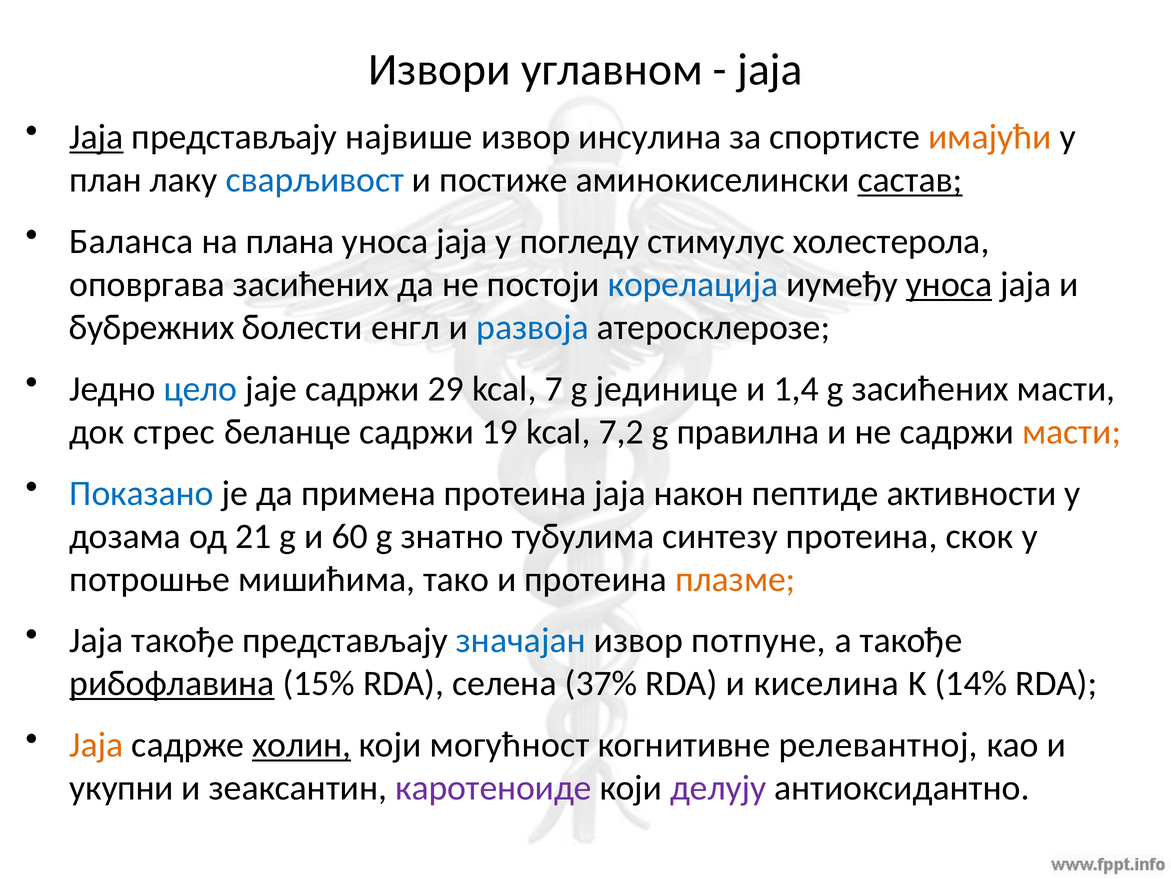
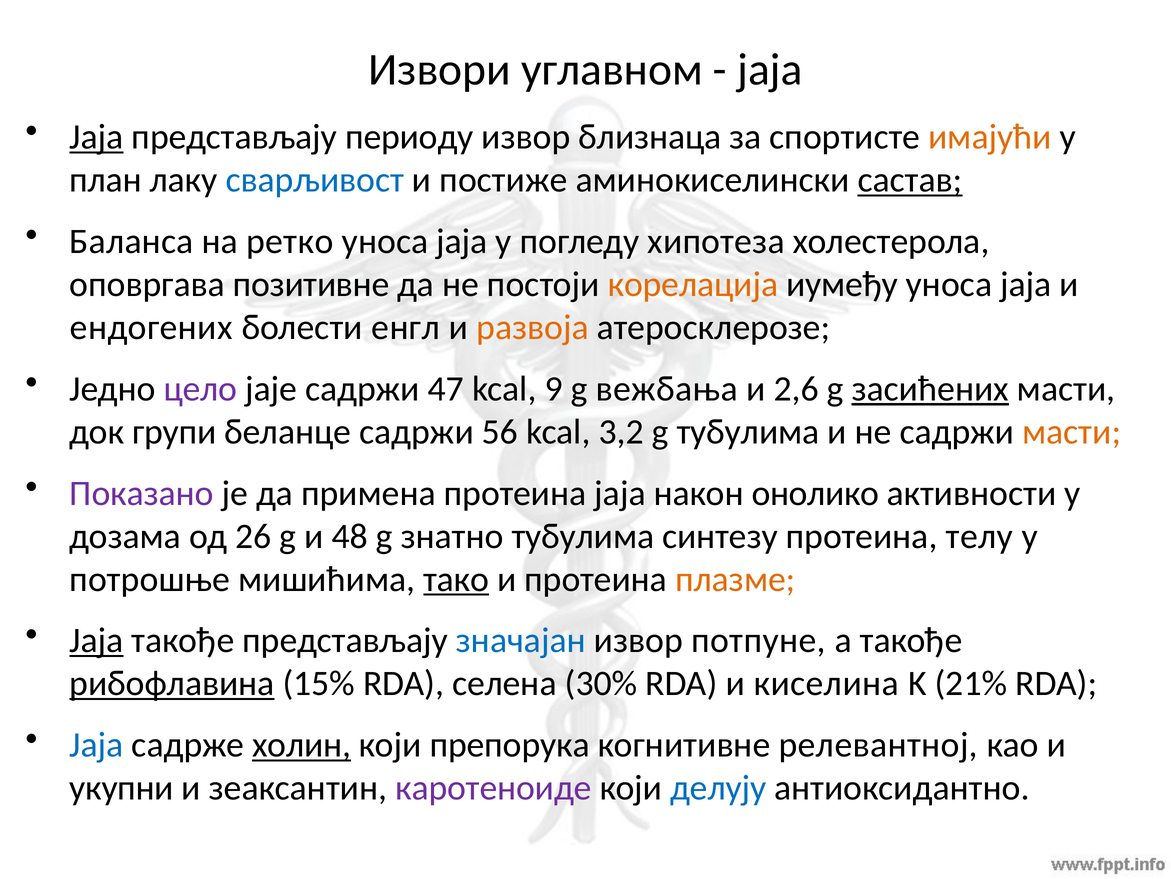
највише: највише -> периоду
инсулина: инсулина -> близнаца
плана: плана -> ретко
стимулус: стимулус -> хипотеза
оповргава засићених: засићених -> позитивне
корелација colour: blue -> orange
уноса at (949, 284) underline: present -> none
бубрежних: бубрежних -> ендогених
развоја colour: blue -> orange
цело colour: blue -> purple
29: 29 -> 47
7: 7 -> 9
јединице: јединице -> вежбања
1,4: 1,4 -> 2,6
засићених at (930, 389) underline: none -> present
стрес: стрес -> групи
19: 19 -> 56
7,2: 7,2 -> 3,2
g правилна: правилна -> тубулима
Показано colour: blue -> purple
пептиде: пептиде -> онолико
21: 21 -> 26
60: 60 -> 48
скок: скок -> телу
тако underline: none -> present
Јаја at (96, 640) underline: none -> present
37%: 37% -> 30%
14%: 14% -> 21%
Јаја at (96, 744) colour: orange -> blue
могућност: могућност -> препорука
делују colour: purple -> blue
